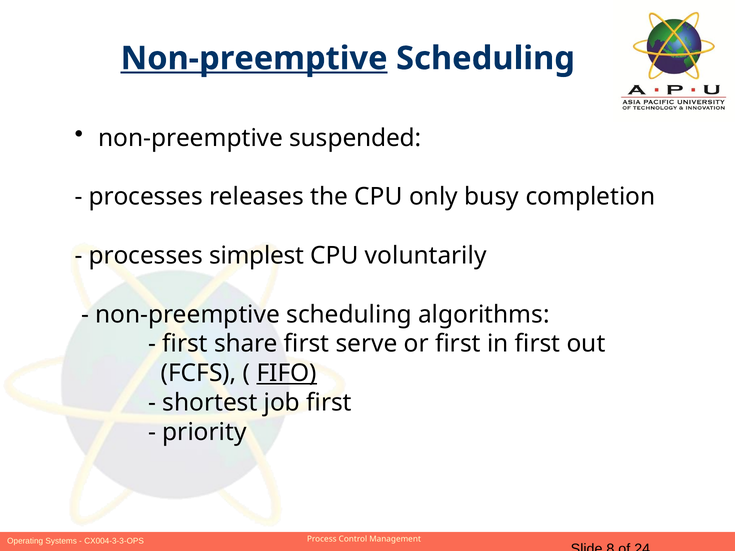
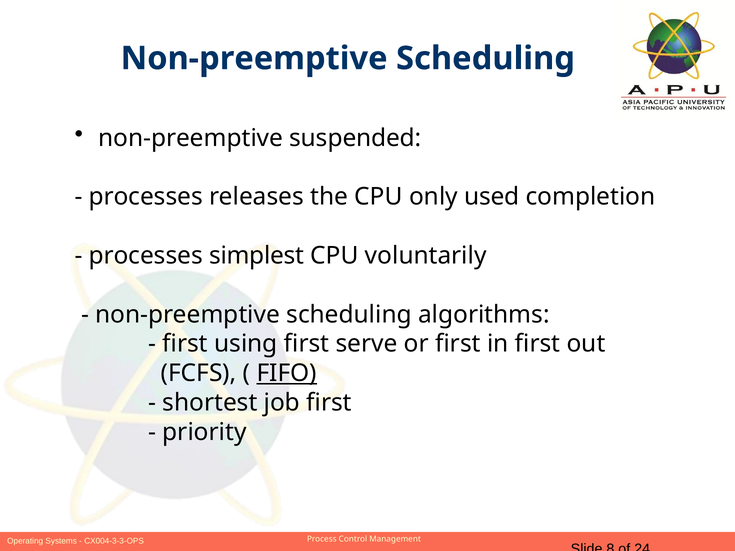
Non-preemptive at (254, 58) underline: present -> none
busy: busy -> used
share: share -> using
